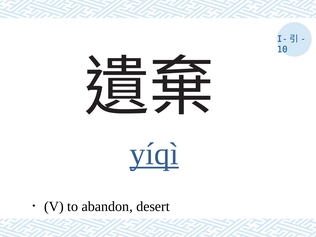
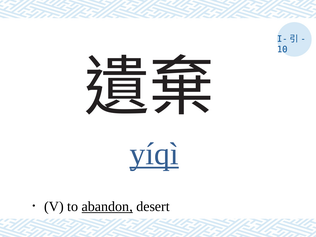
abandon underline: none -> present
